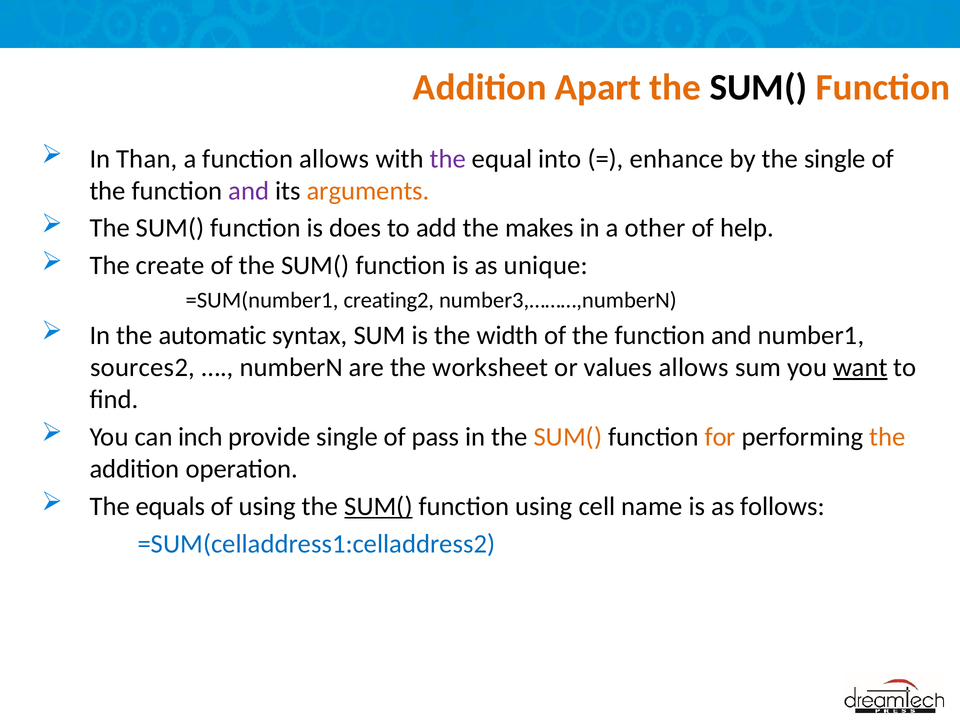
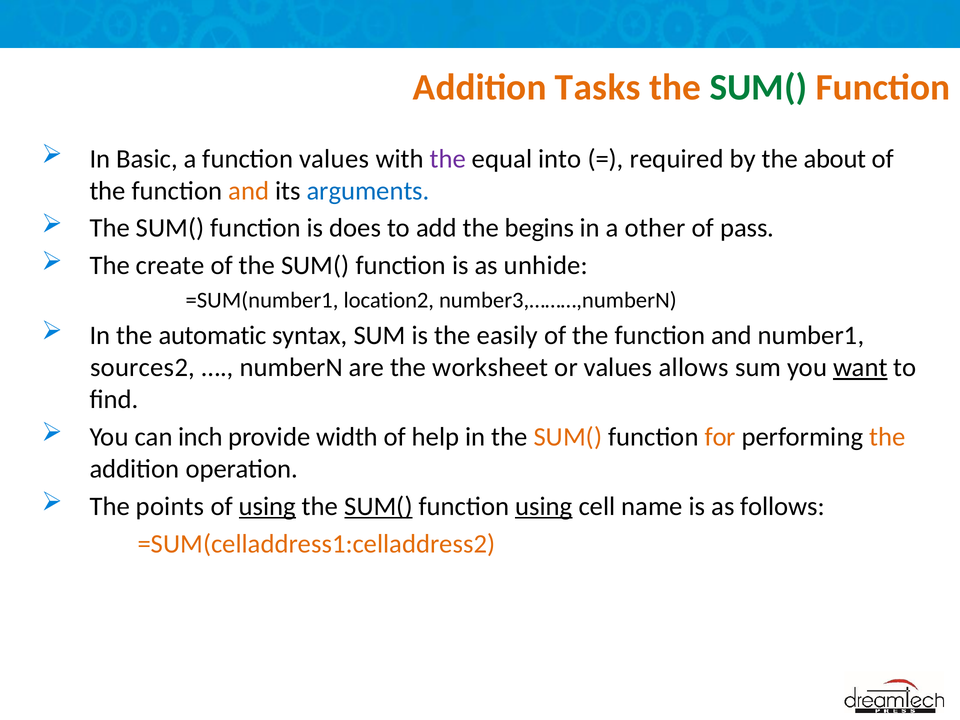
Apart: Apart -> Tasks
SUM( at (758, 88) colour: black -> green
Than: Than -> Basic
function allows: allows -> values
enhance: enhance -> required
the single: single -> about
and at (249, 191) colour: purple -> orange
arguments colour: orange -> blue
makes: makes -> begins
help: help -> pass
unique: unique -> unhide
creating2: creating2 -> location2
width: width -> easily
provide single: single -> width
pass: pass -> help
equals: equals -> points
using at (267, 506) underline: none -> present
using at (544, 506) underline: none -> present
=SUM(celladdress1:celladdress2 colour: blue -> orange
